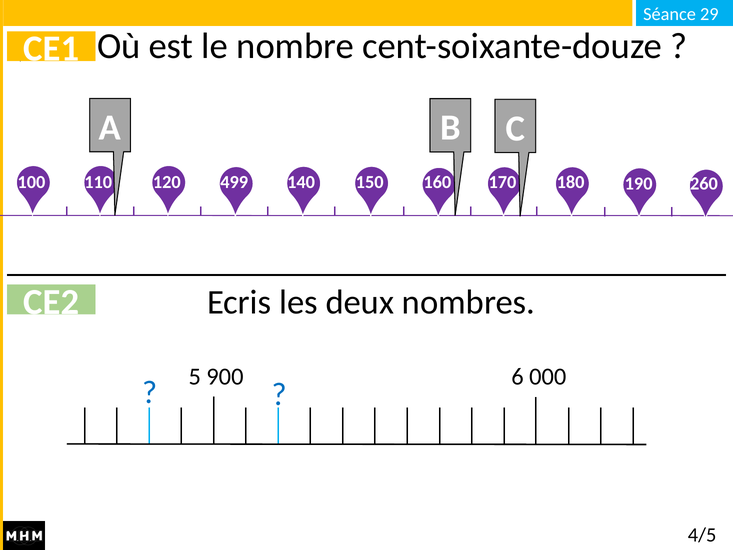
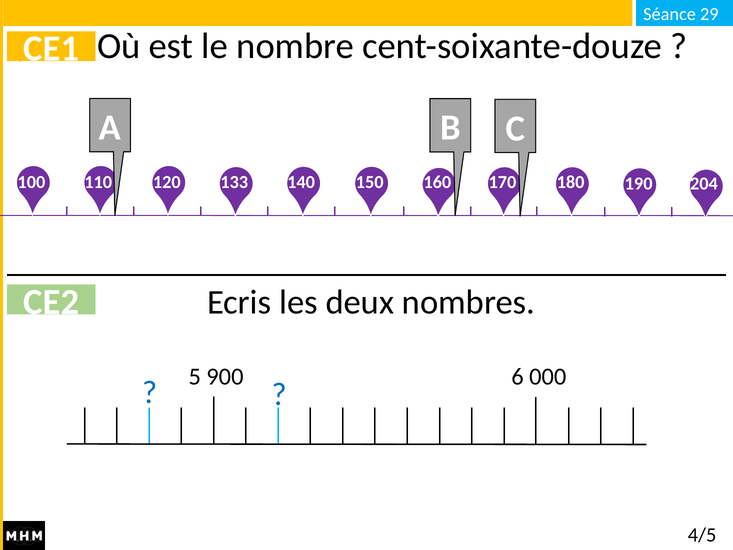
499: 499 -> 133
260: 260 -> 204
